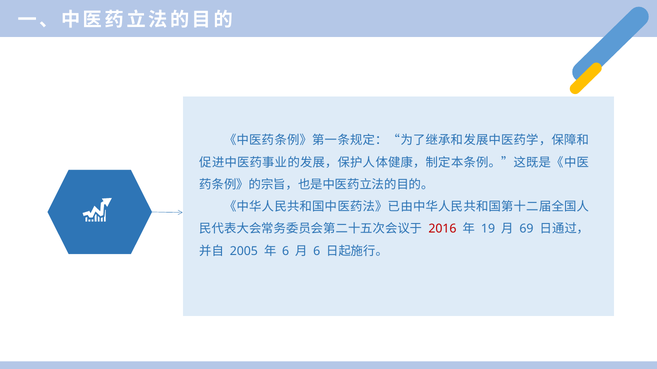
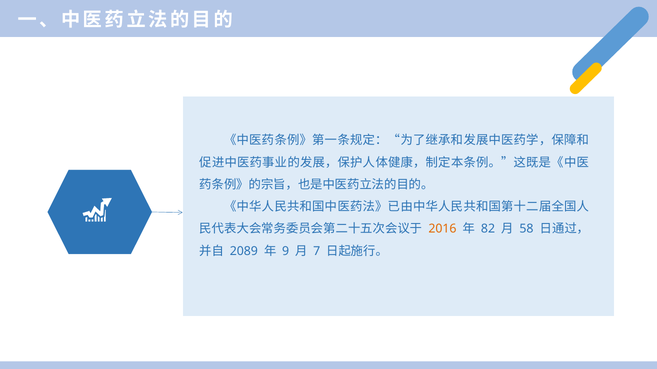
2016 colour: red -> orange
19: 19 -> 82
69: 69 -> 58
2005: 2005 -> 2089
6 at (286, 251): 6 -> 9
6 at (317, 251): 6 -> 7
